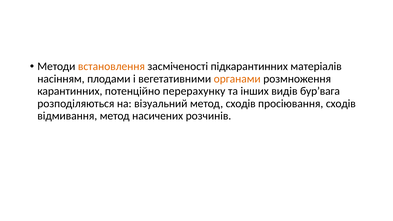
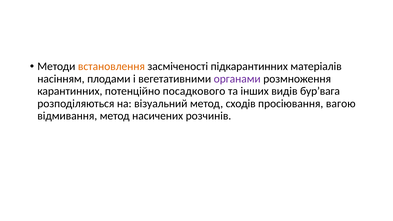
органами colour: orange -> purple
перерахунку: перерахунку -> посадкового
просіювання сходів: сходів -> вагою
